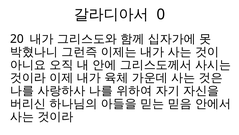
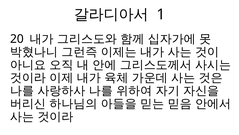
0: 0 -> 1
